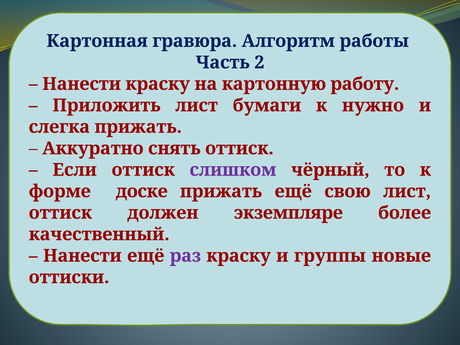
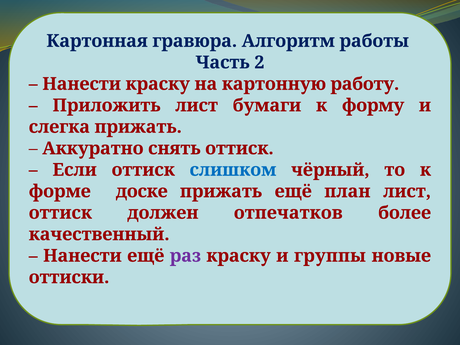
нужно: нужно -> форму
слишком colour: purple -> blue
свою: свою -> план
экземпляре: экземпляре -> отпечатков
